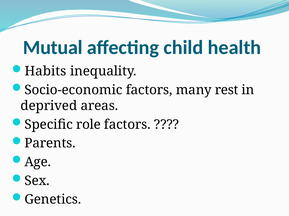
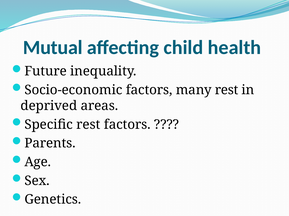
Habits: Habits -> Future
Specific role: role -> rest
